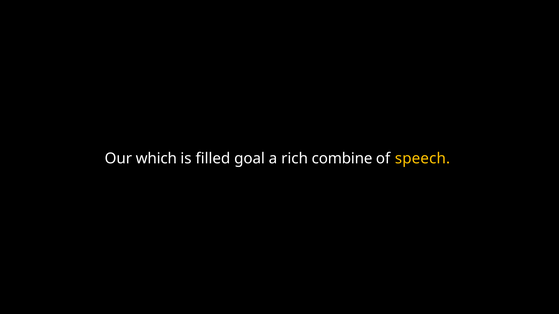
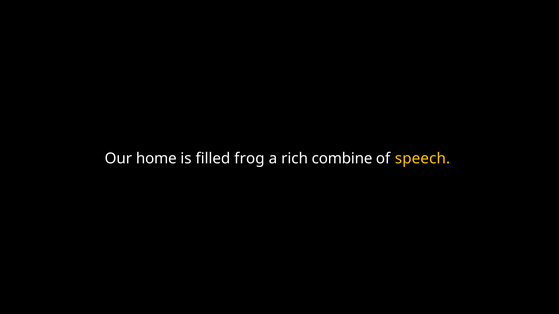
which: which -> home
goal: goal -> frog
